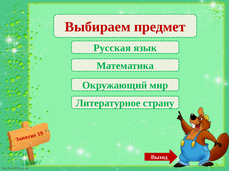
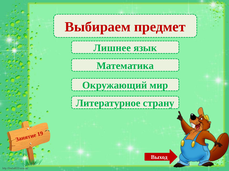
Русская: Русская -> Лишнее
